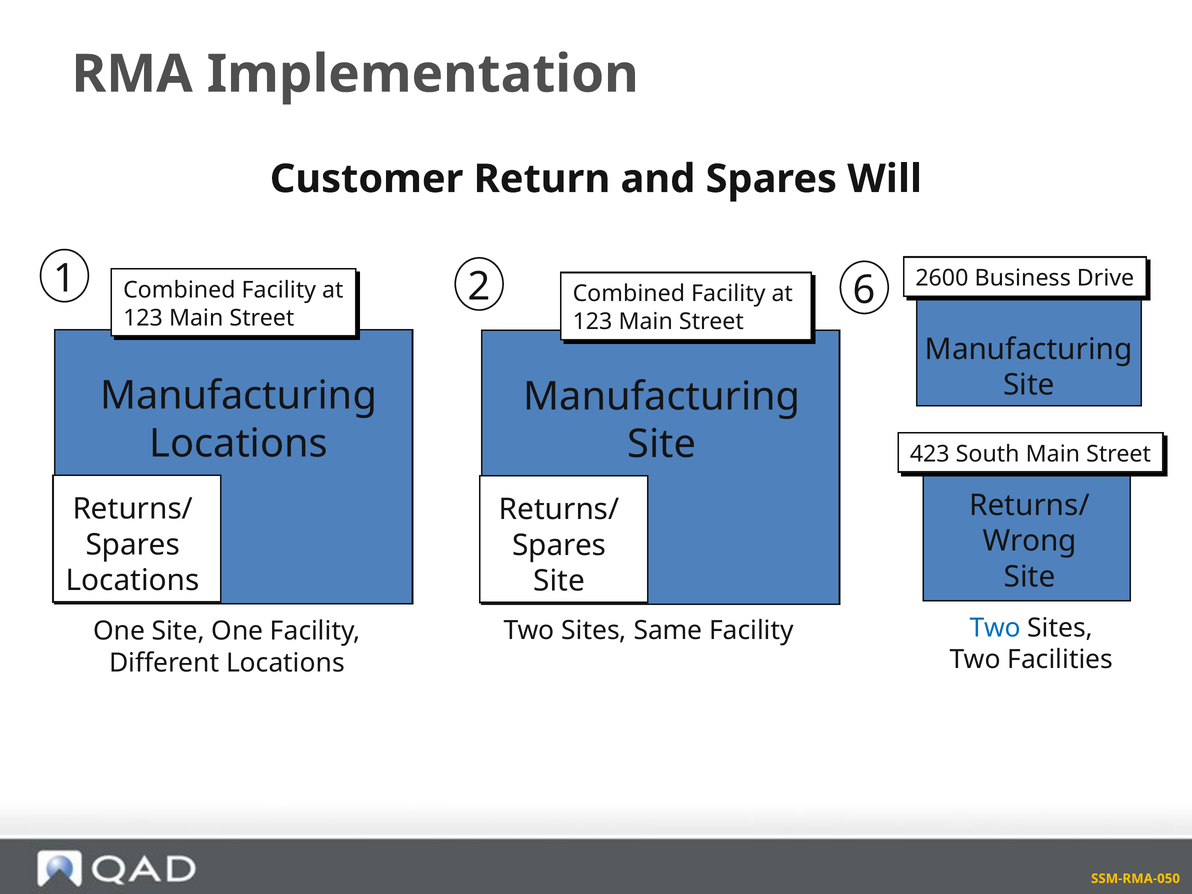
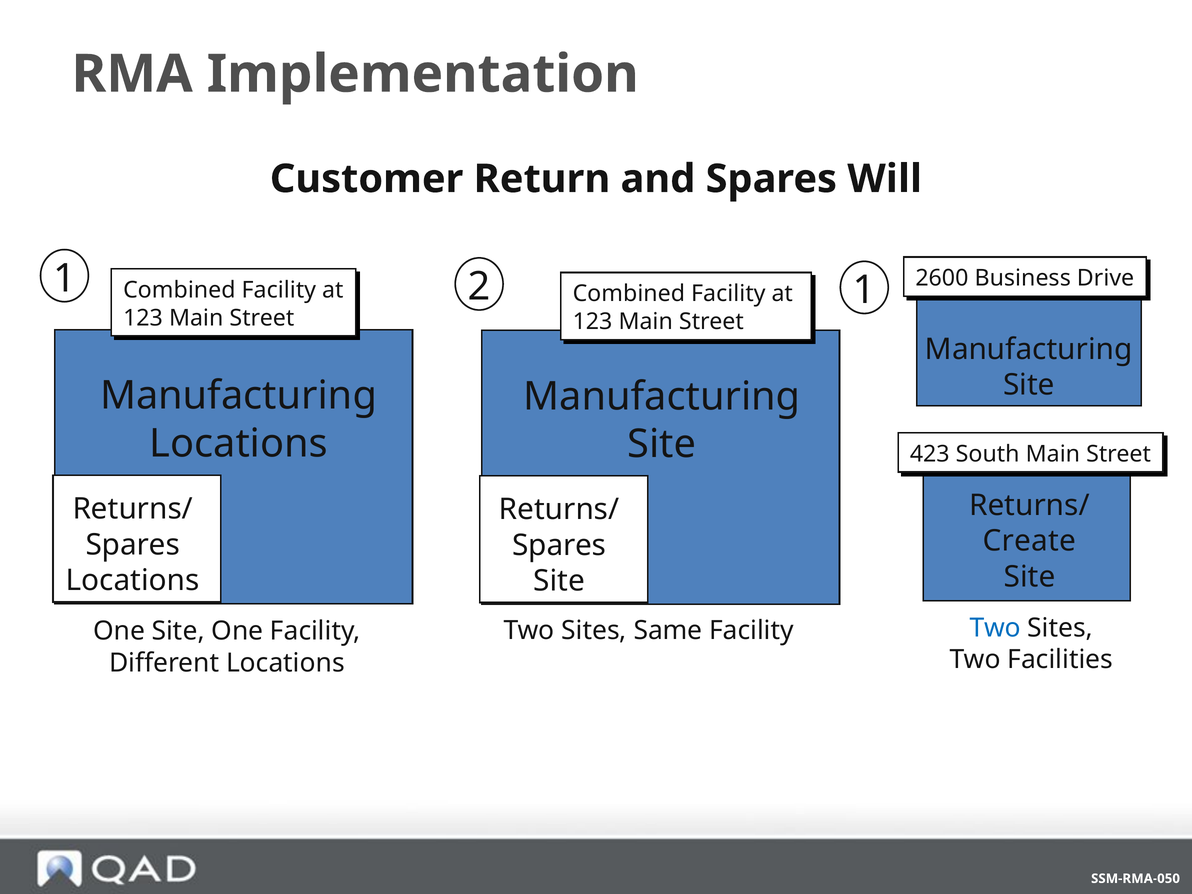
2 6: 6 -> 1
Wrong: Wrong -> Create
SSM-RMA-050 colour: yellow -> white
